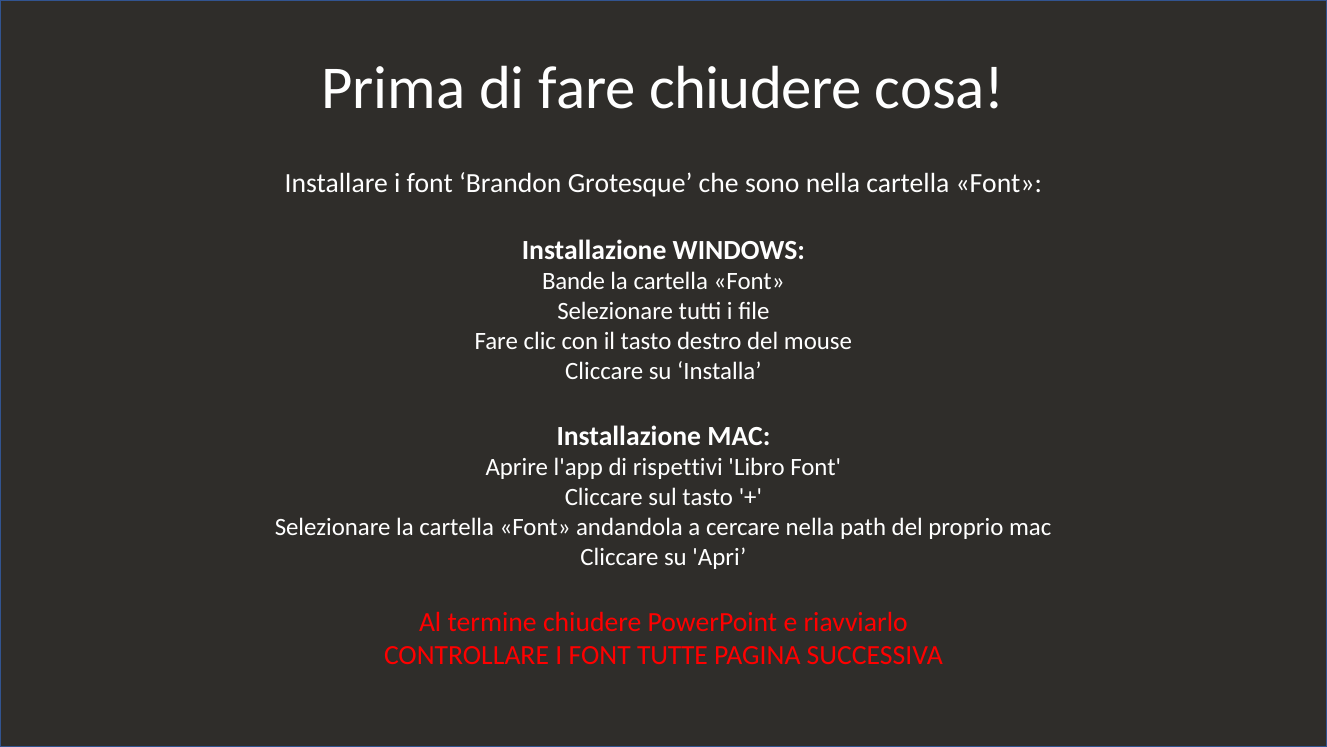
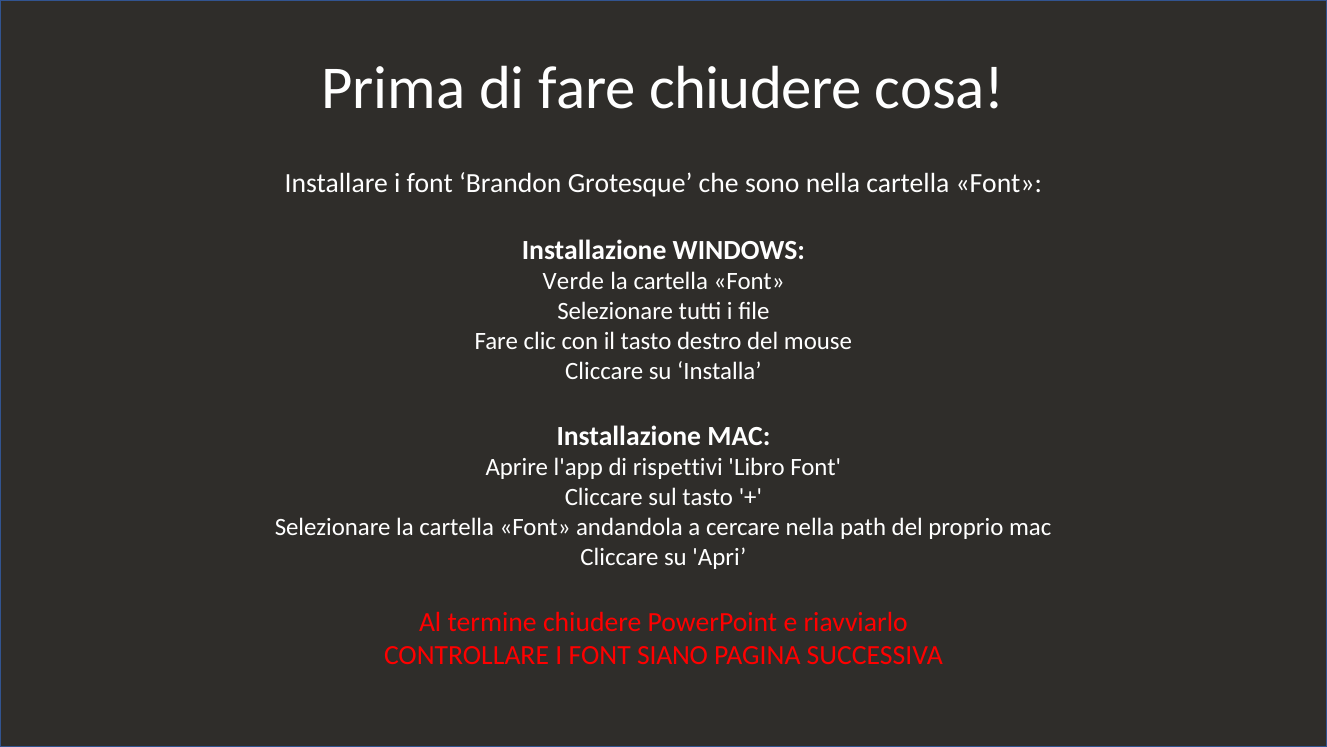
Bande: Bande -> Verde
TUTTE: TUTTE -> SIANO
